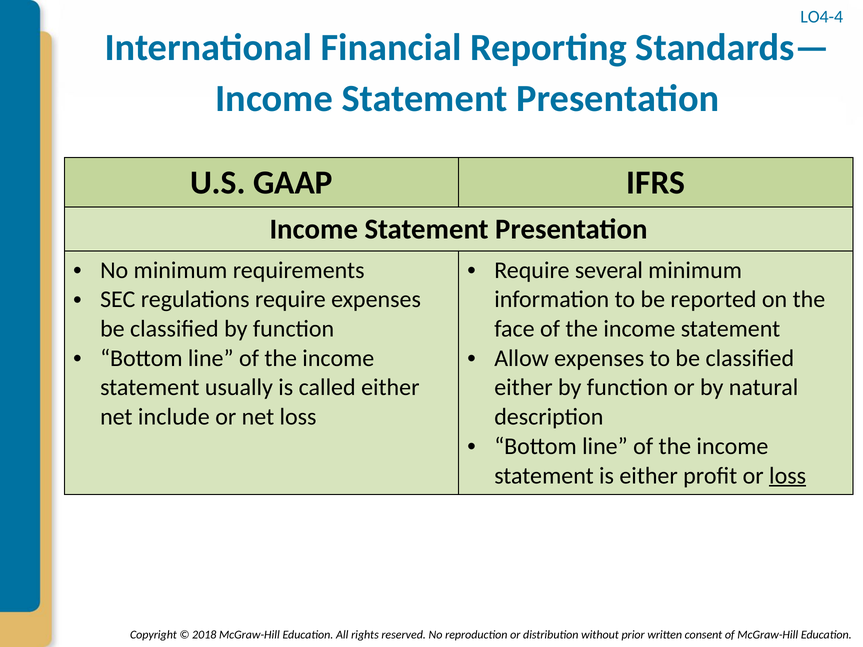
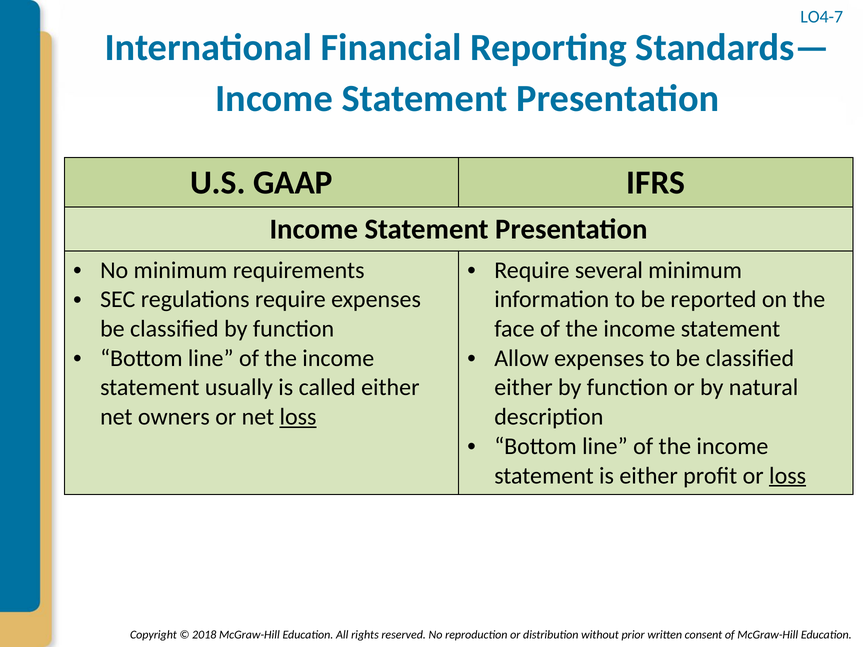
LO4-4: LO4-4 -> LO4-7
include: include -> owners
loss at (298, 417) underline: none -> present
